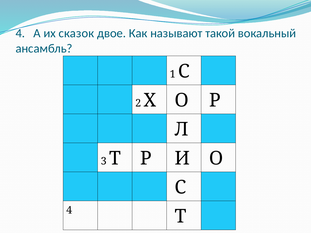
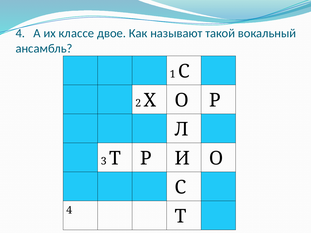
сказок: сказок -> классе
